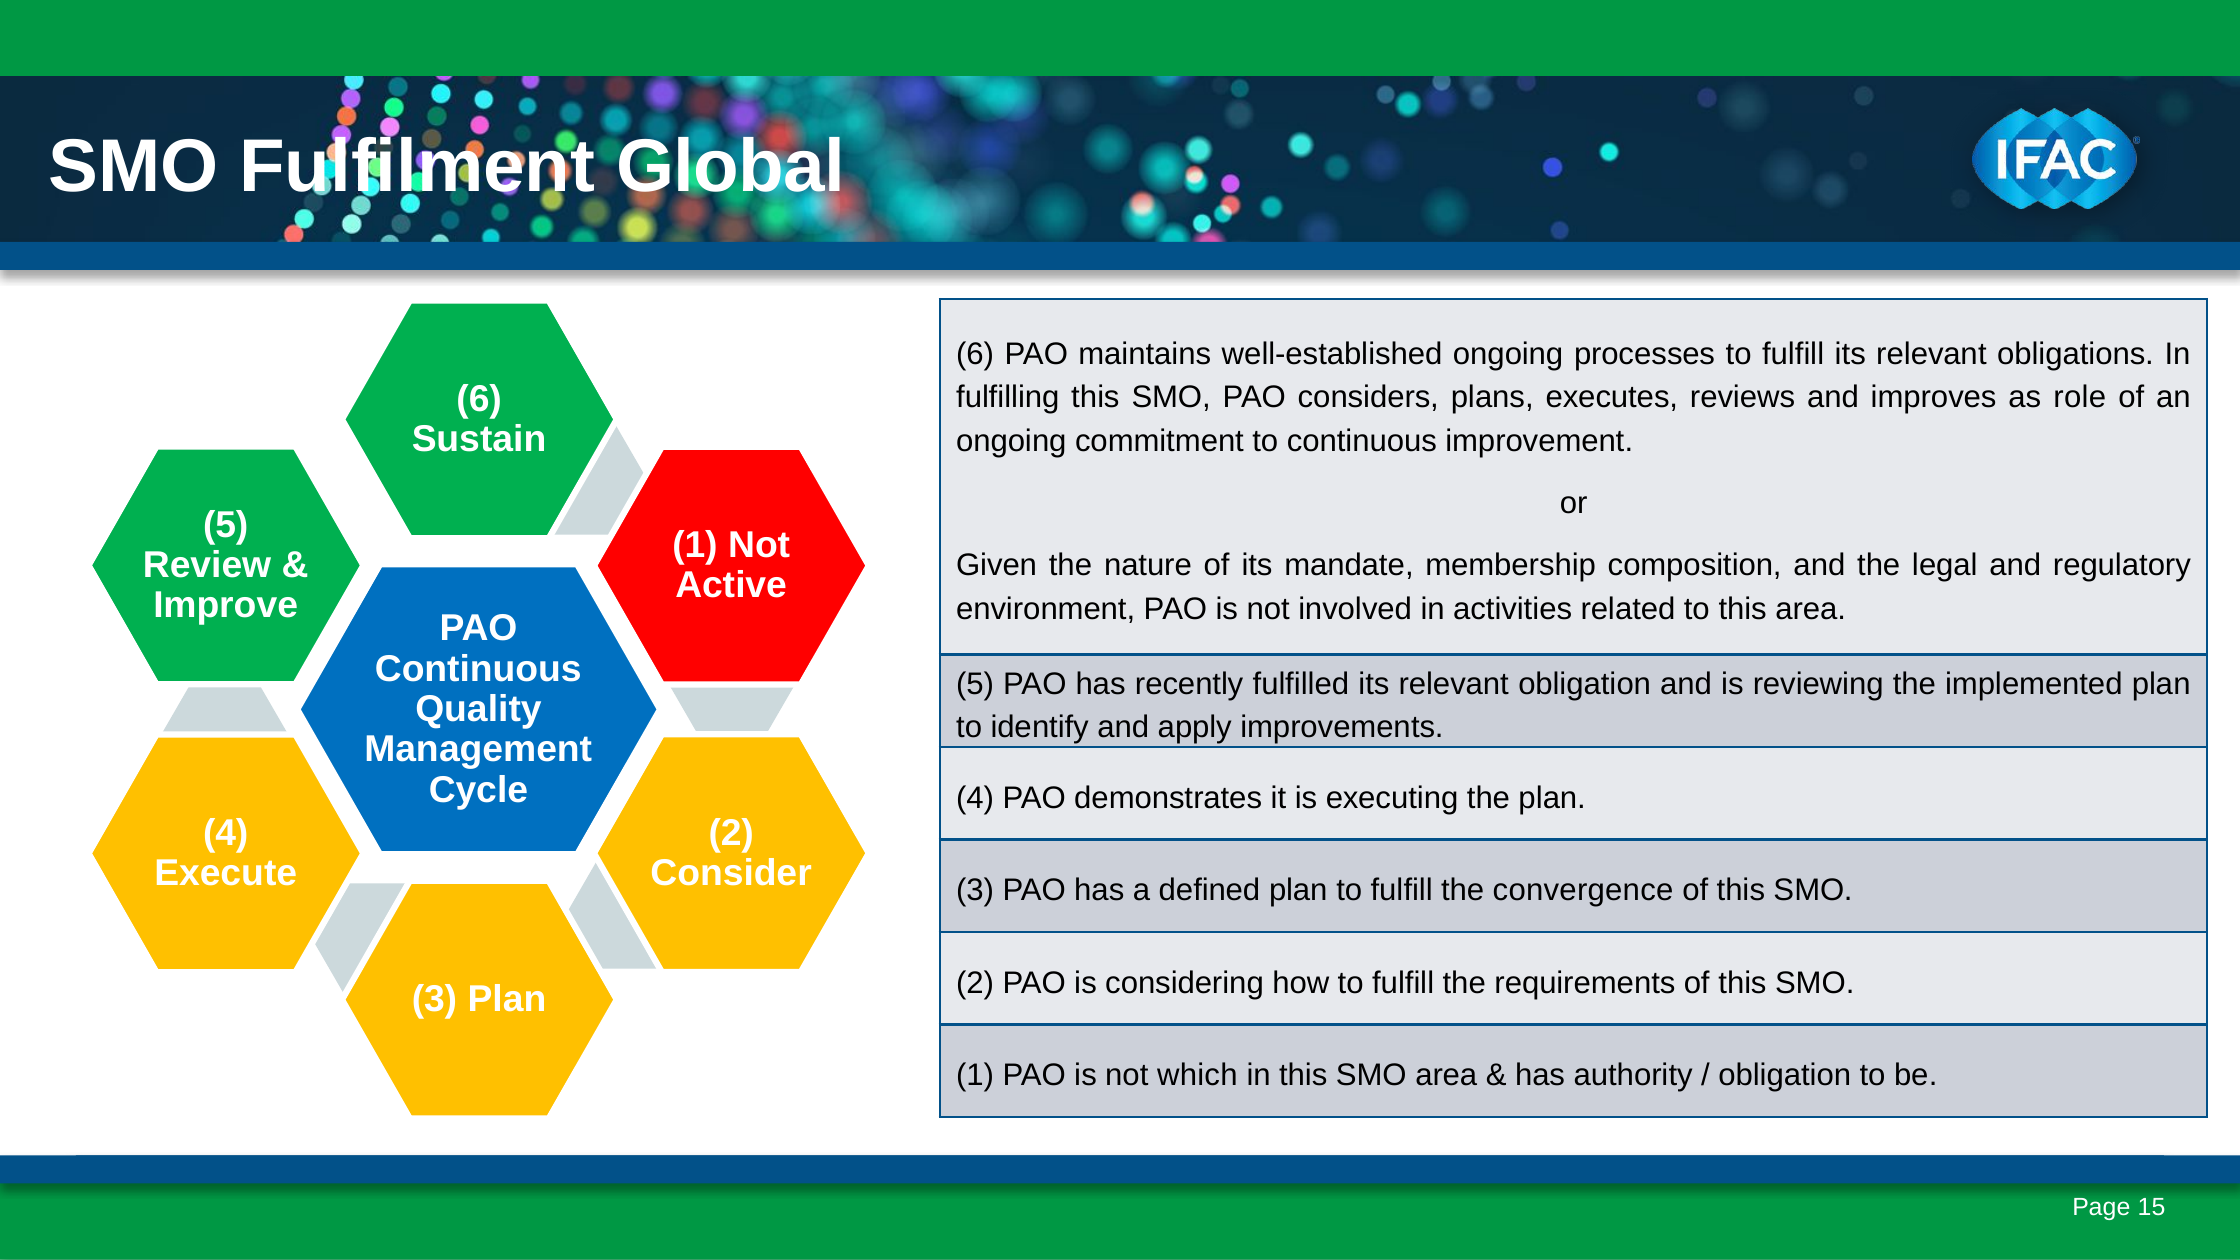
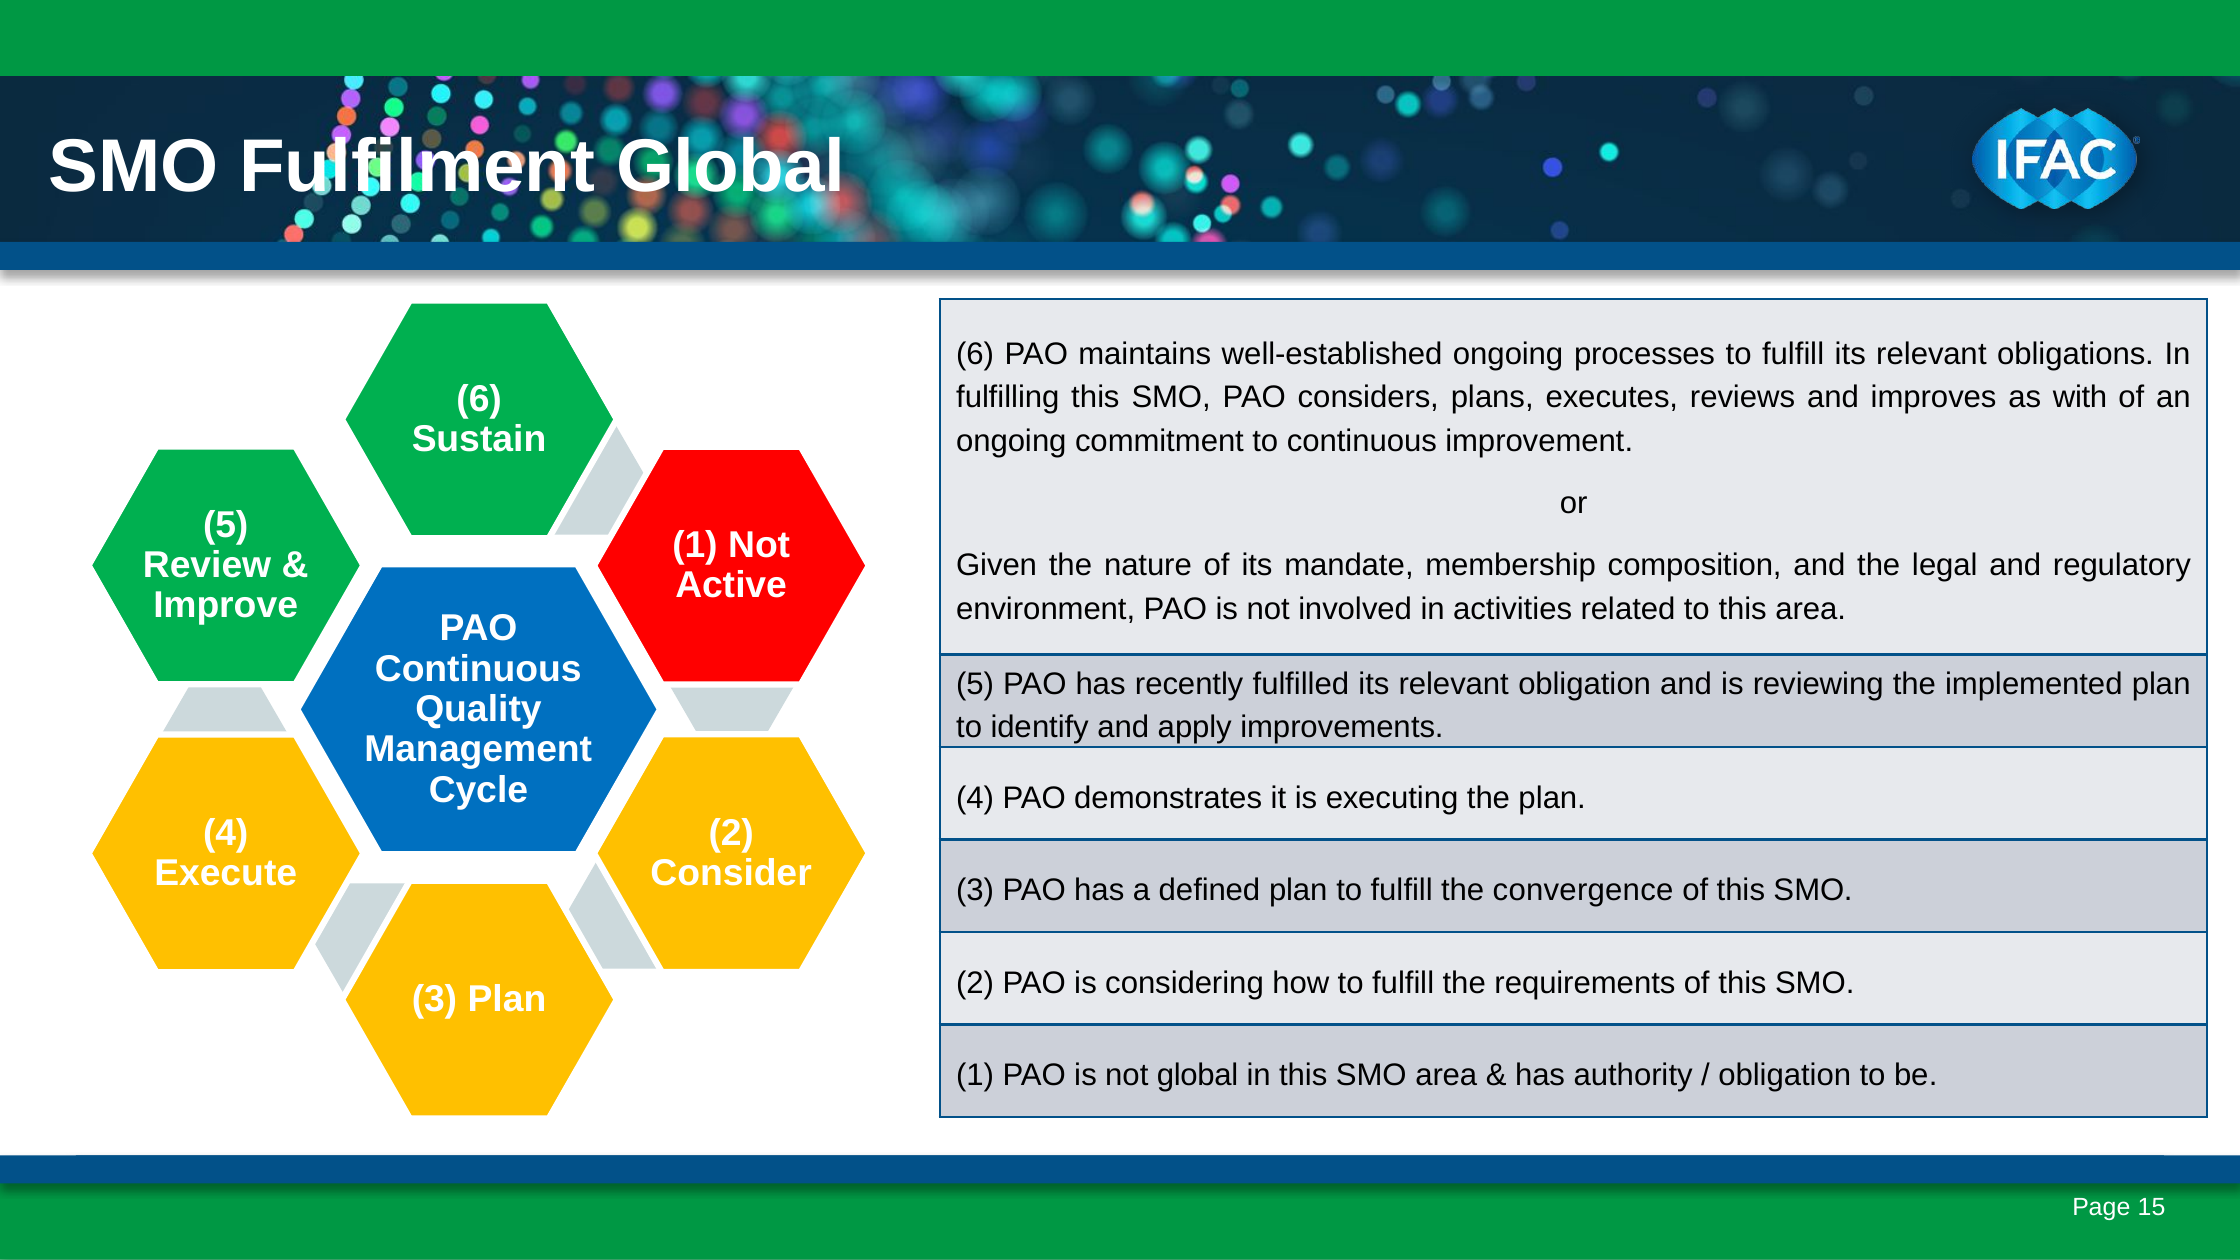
role: role -> with
not which: which -> global
